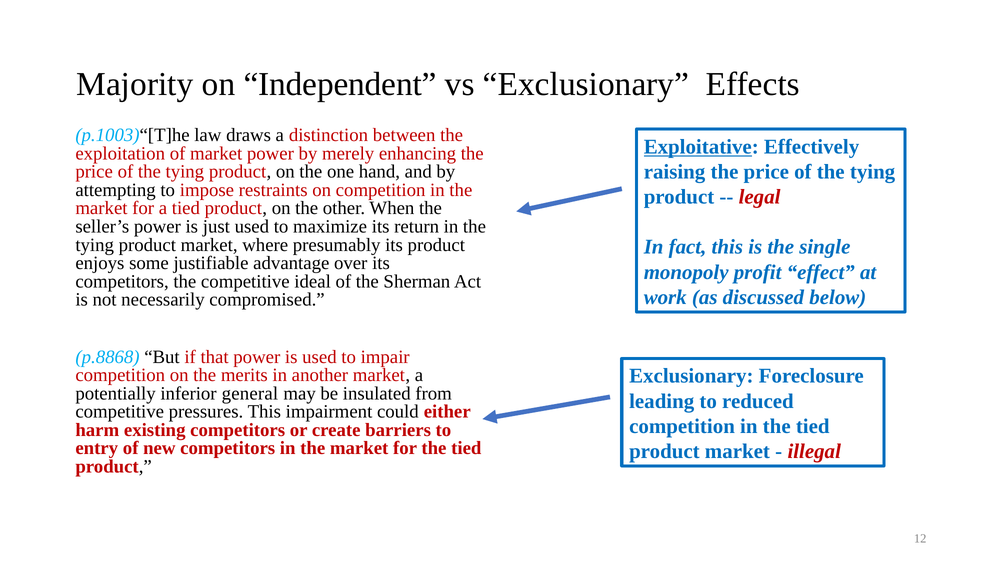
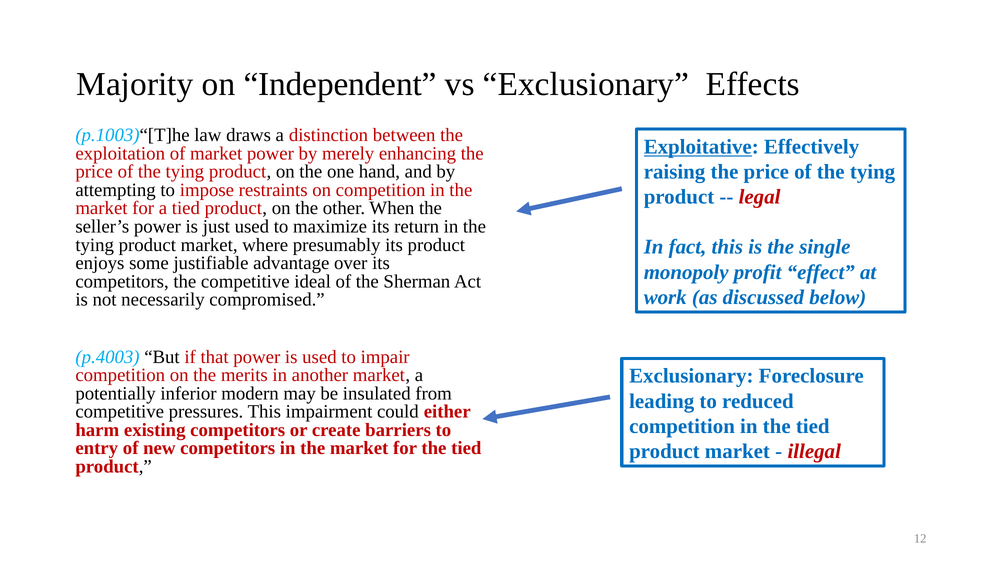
p.8868: p.8868 -> p.4003
general: general -> modern
